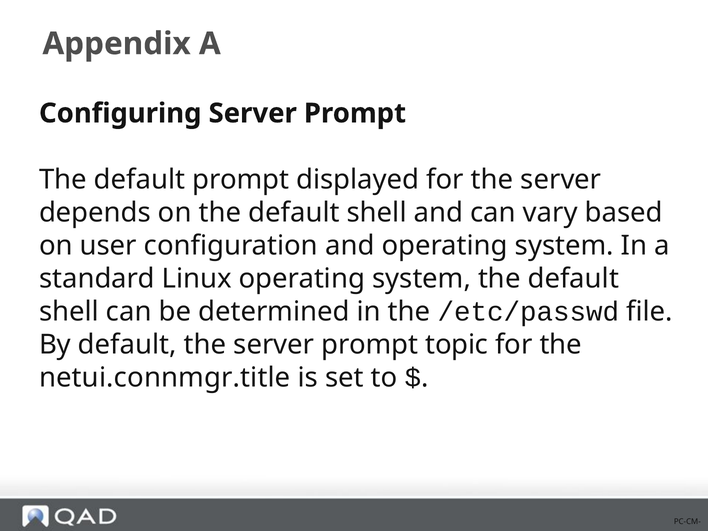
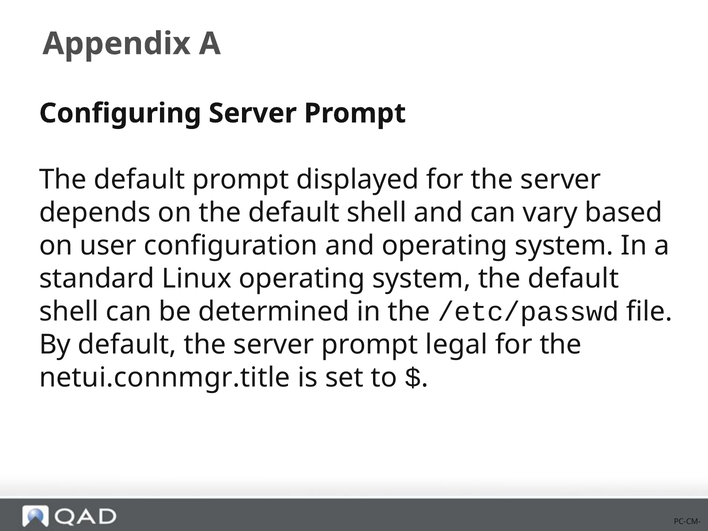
topic: topic -> legal
